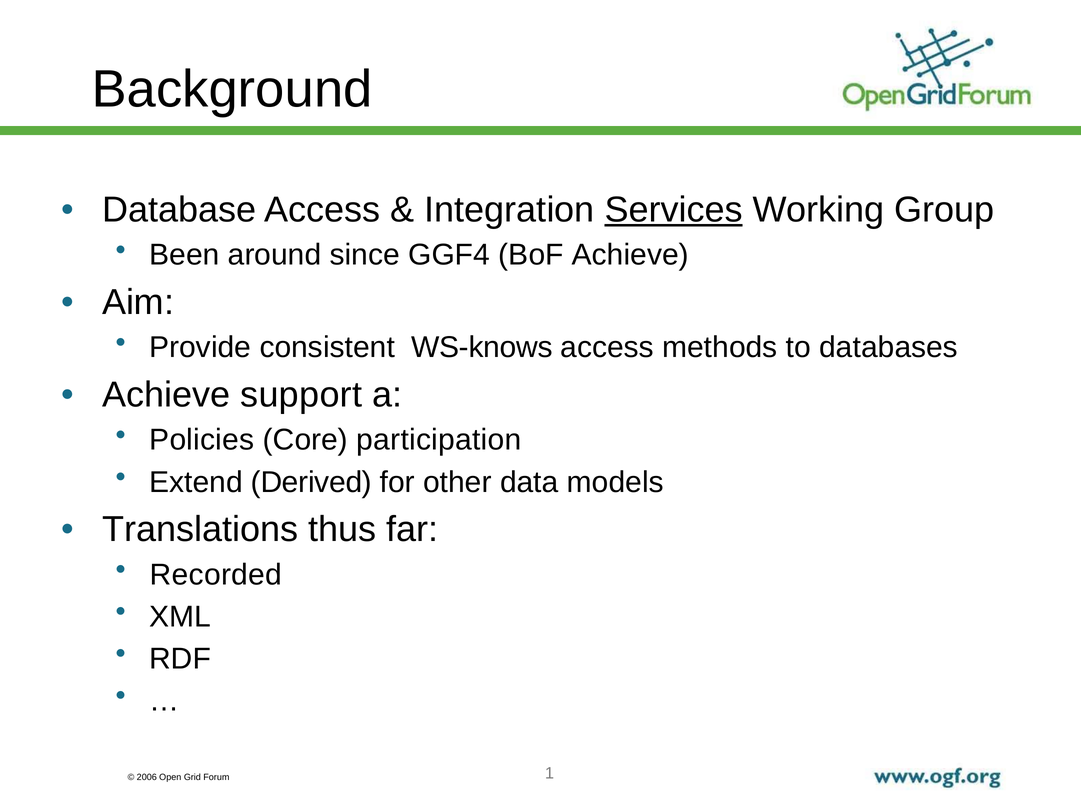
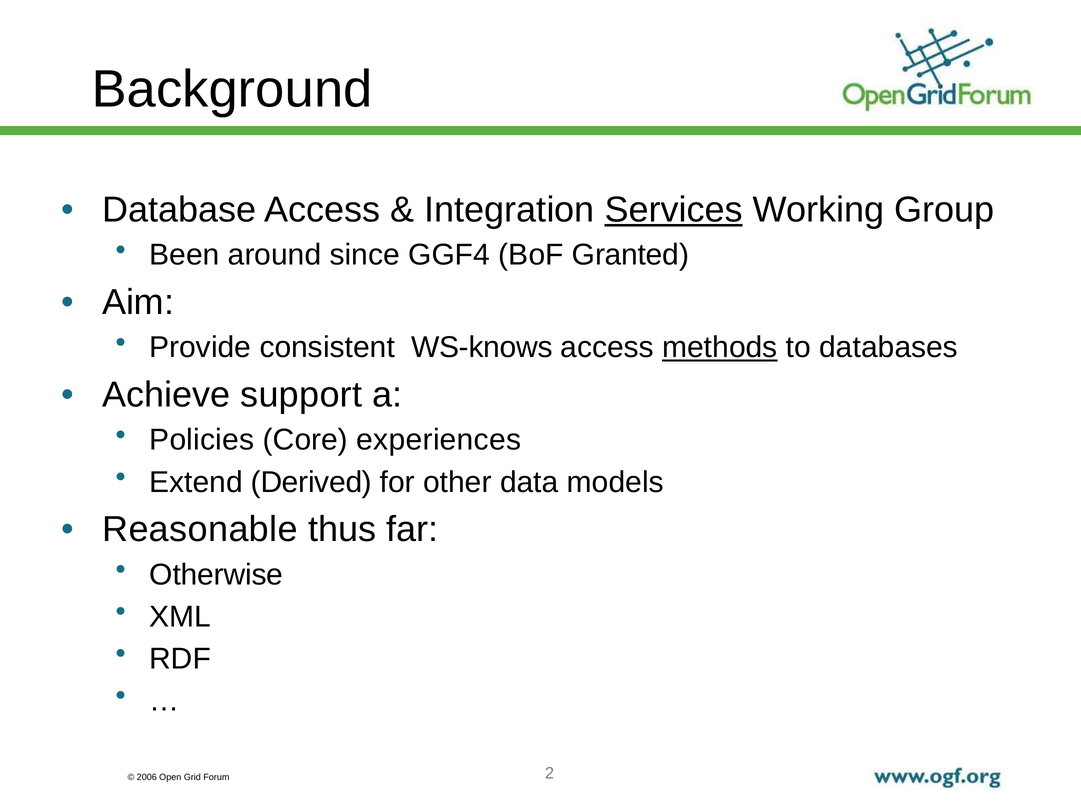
BoF Achieve: Achieve -> Granted
methods underline: none -> present
participation: participation -> experiences
Translations: Translations -> Reasonable
Recorded: Recorded -> Otherwise
1: 1 -> 2
